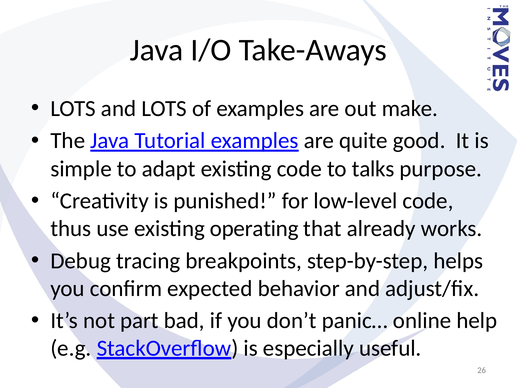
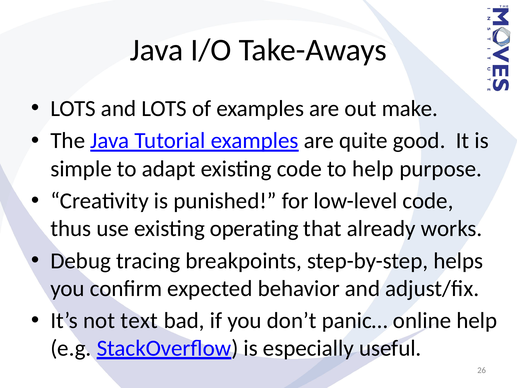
to talks: talks -> help
part: part -> text
